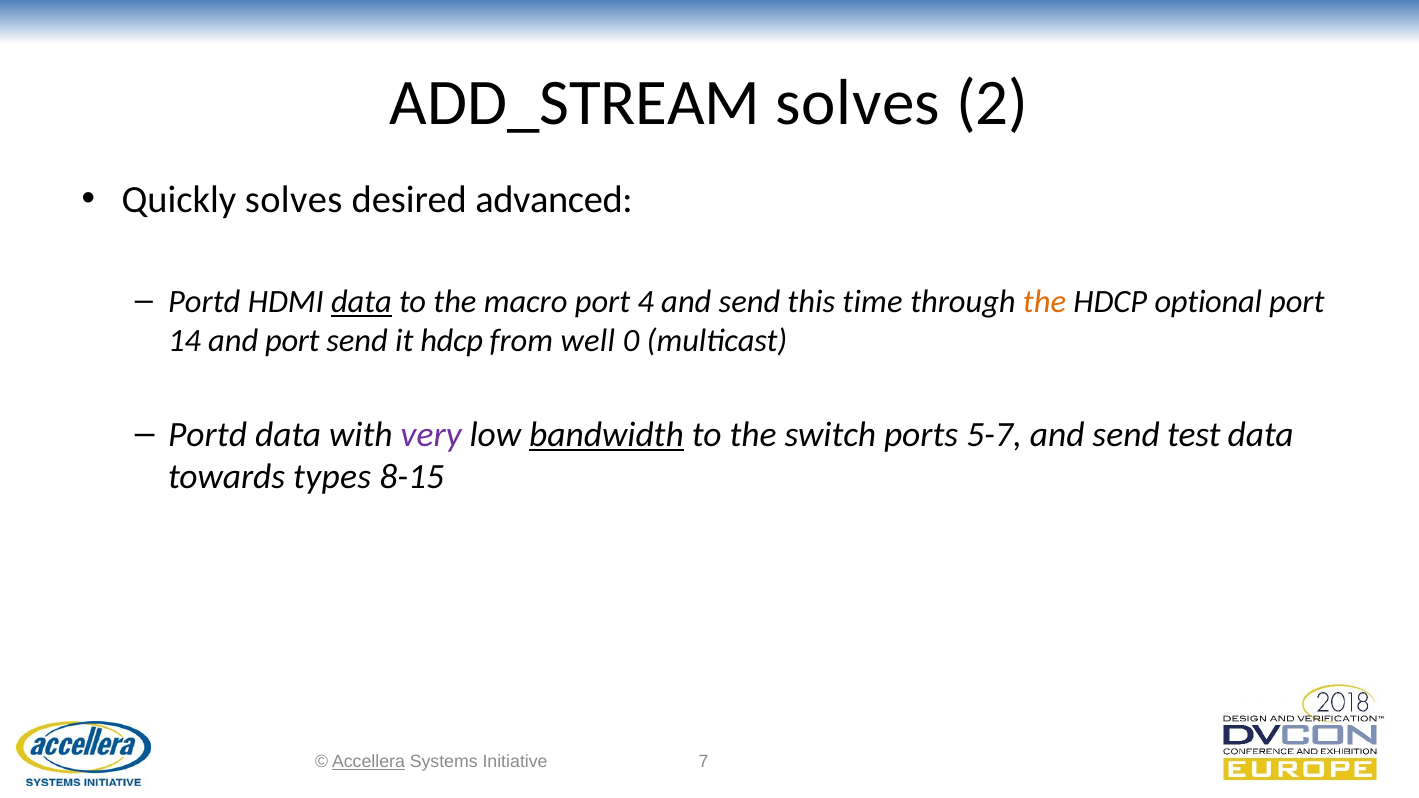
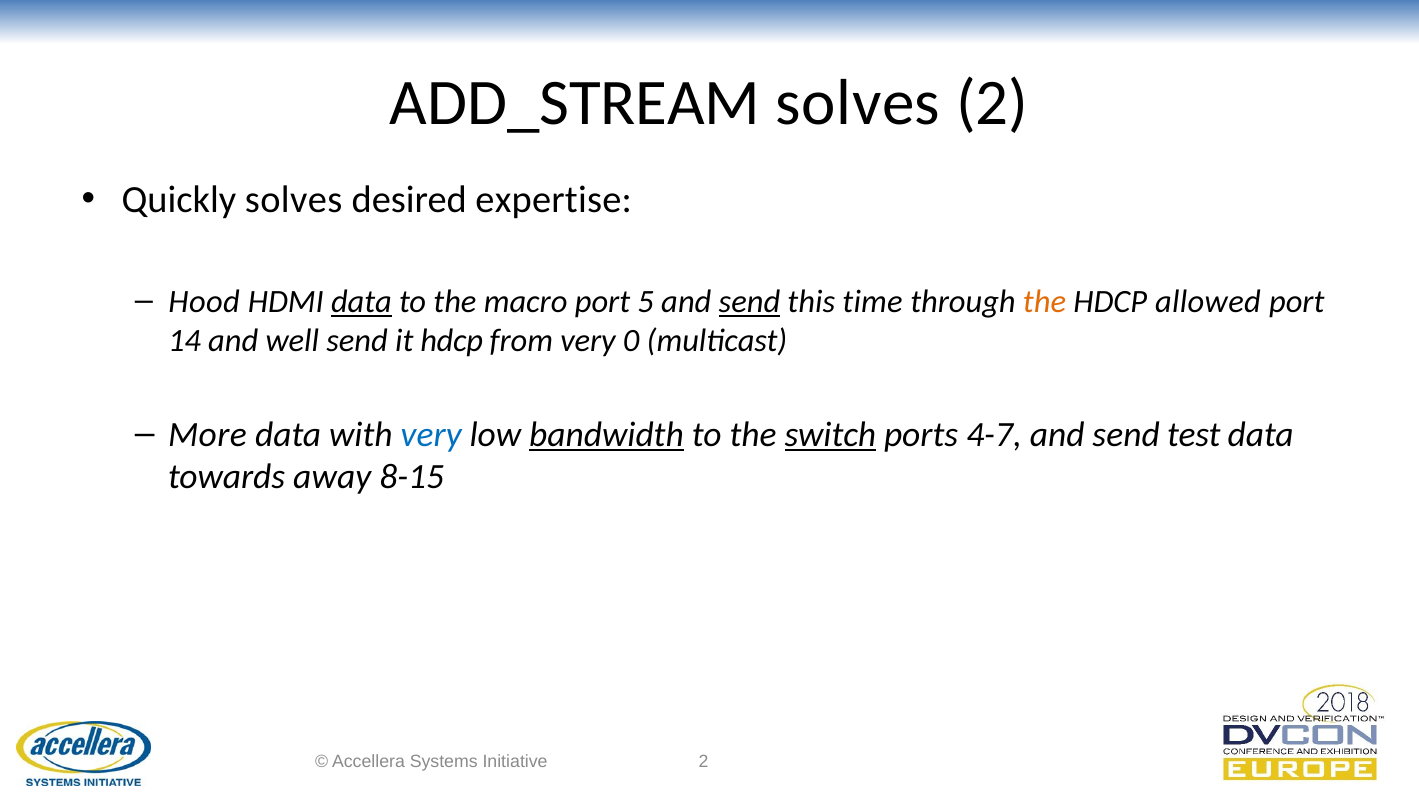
advanced: advanced -> expertise
Portd at (204, 302): Portd -> Hood
4: 4 -> 5
send at (749, 302) underline: none -> present
optional: optional -> allowed
and port: port -> well
from well: well -> very
Portd at (208, 435): Portd -> More
very at (431, 435) colour: purple -> blue
switch underline: none -> present
5-7: 5-7 -> 4-7
types: types -> away
Accellera underline: present -> none
Initiative 7: 7 -> 2
